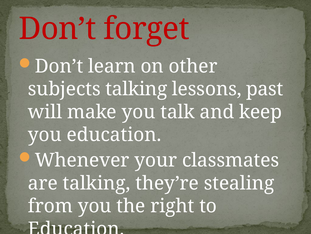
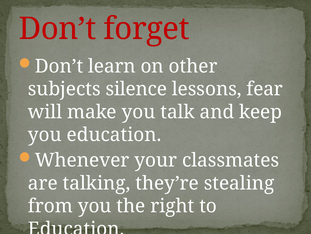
subjects talking: talking -> silence
past: past -> fear
